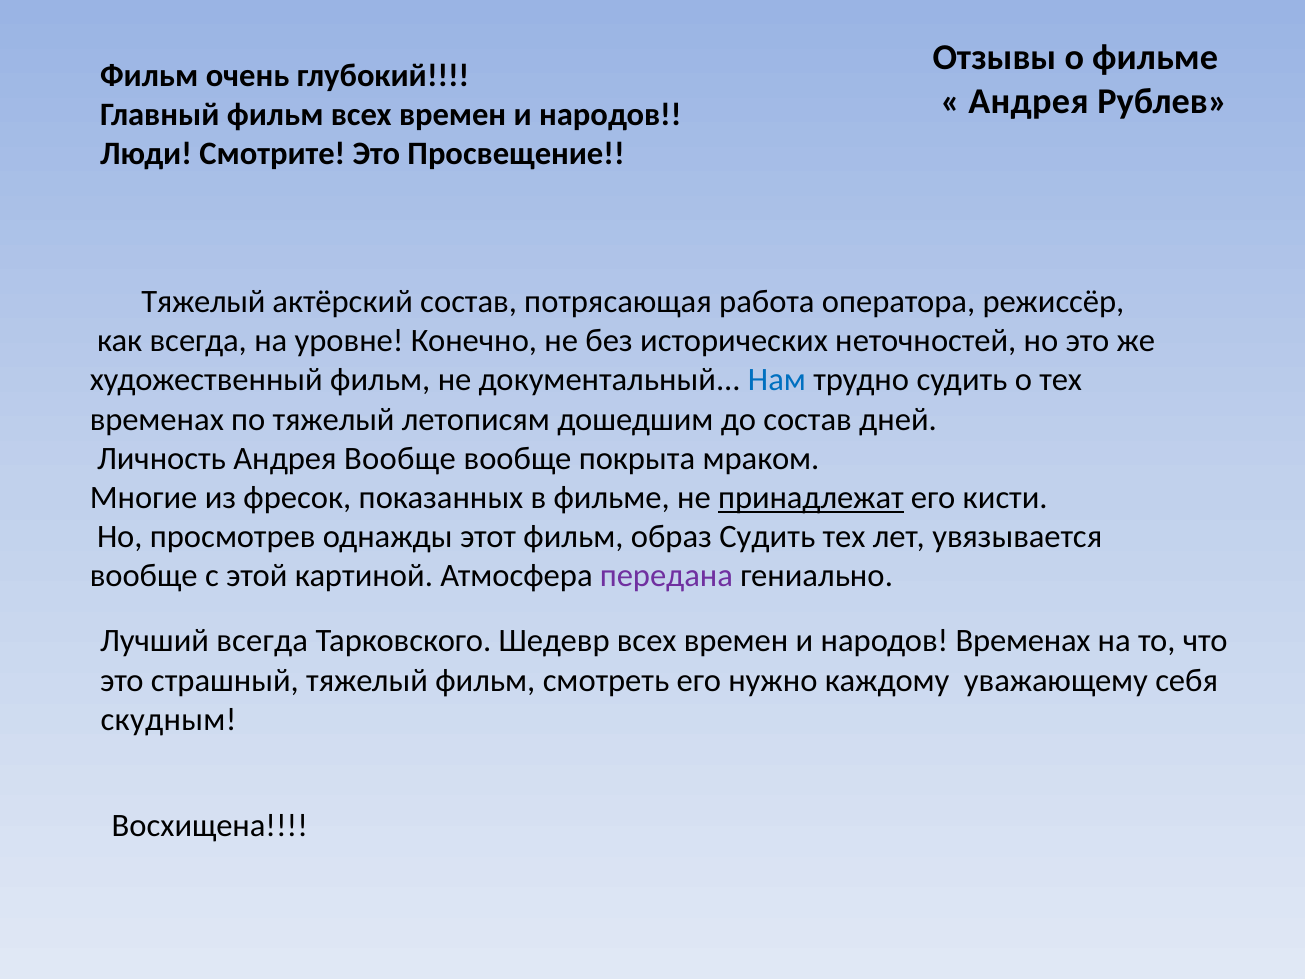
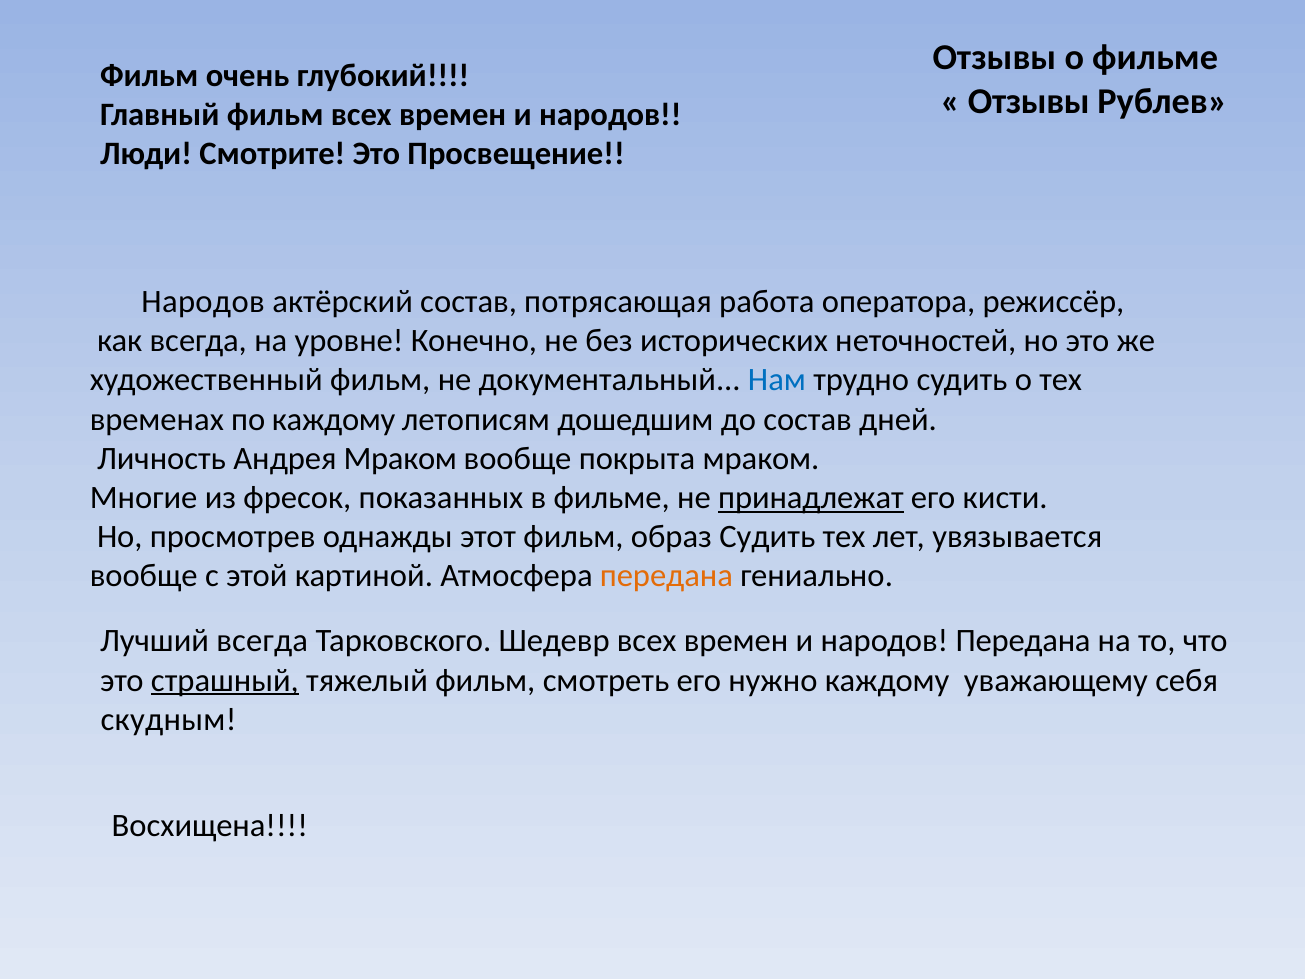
Андрея at (1028, 101): Андрея -> Отзывы
Тяжелый at (203, 302): Тяжелый -> Народов
по тяжелый: тяжелый -> каждому
Андрея Вообще: Вообще -> Мраком
передана at (666, 576) colour: purple -> orange
народов Временах: Временах -> Передана
страшный underline: none -> present
